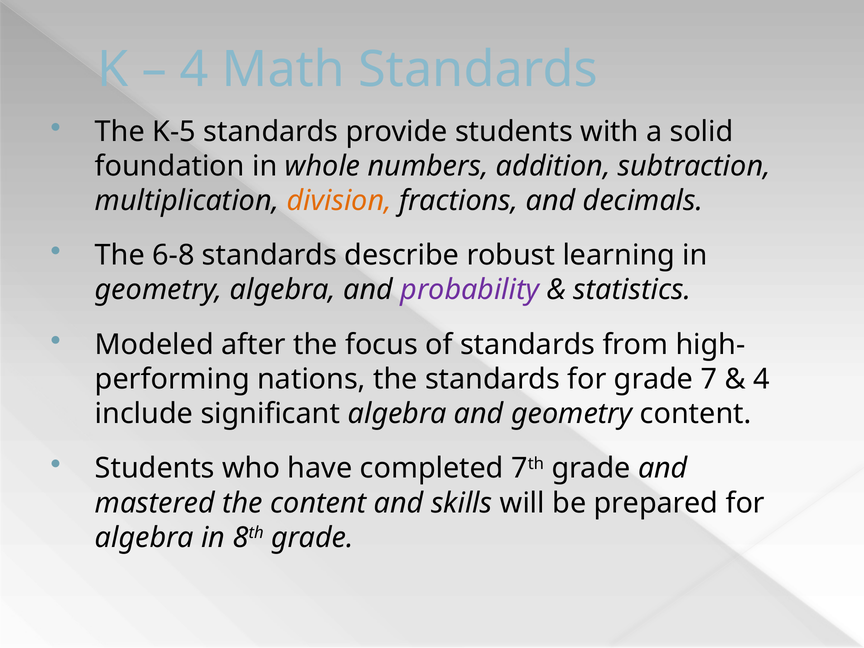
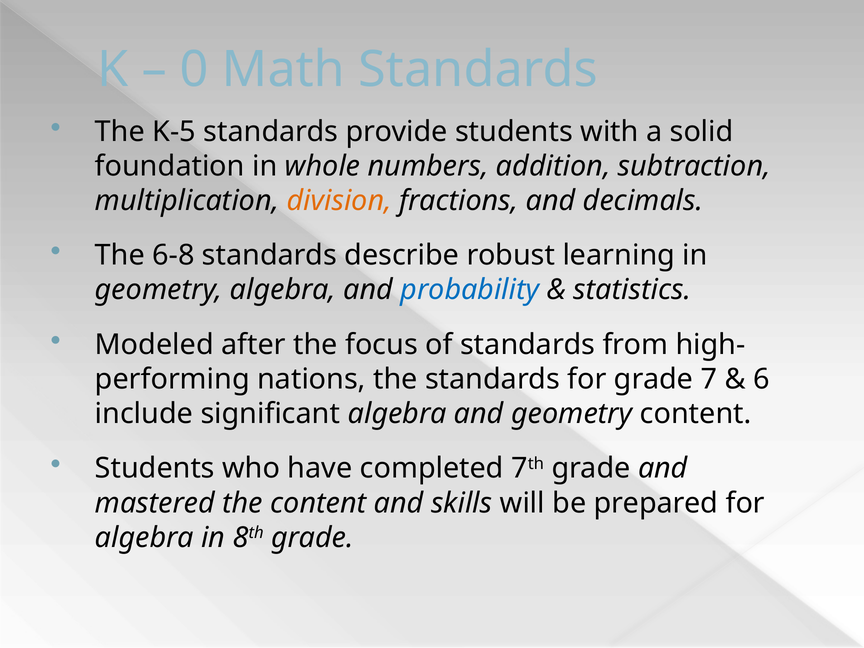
4 at (194, 70): 4 -> 0
probability colour: purple -> blue
4 at (761, 379): 4 -> 6
